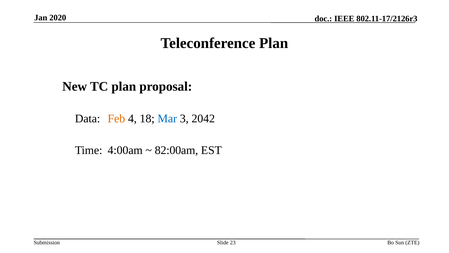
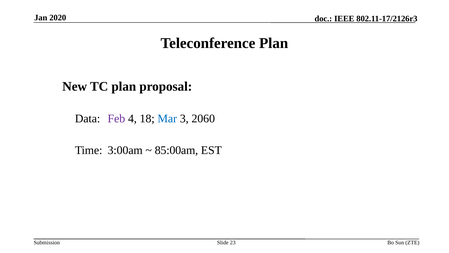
Feb colour: orange -> purple
2042: 2042 -> 2060
4:00am: 4:00am -> 3:00am
82:00am: 82:00am -> 85:00am
